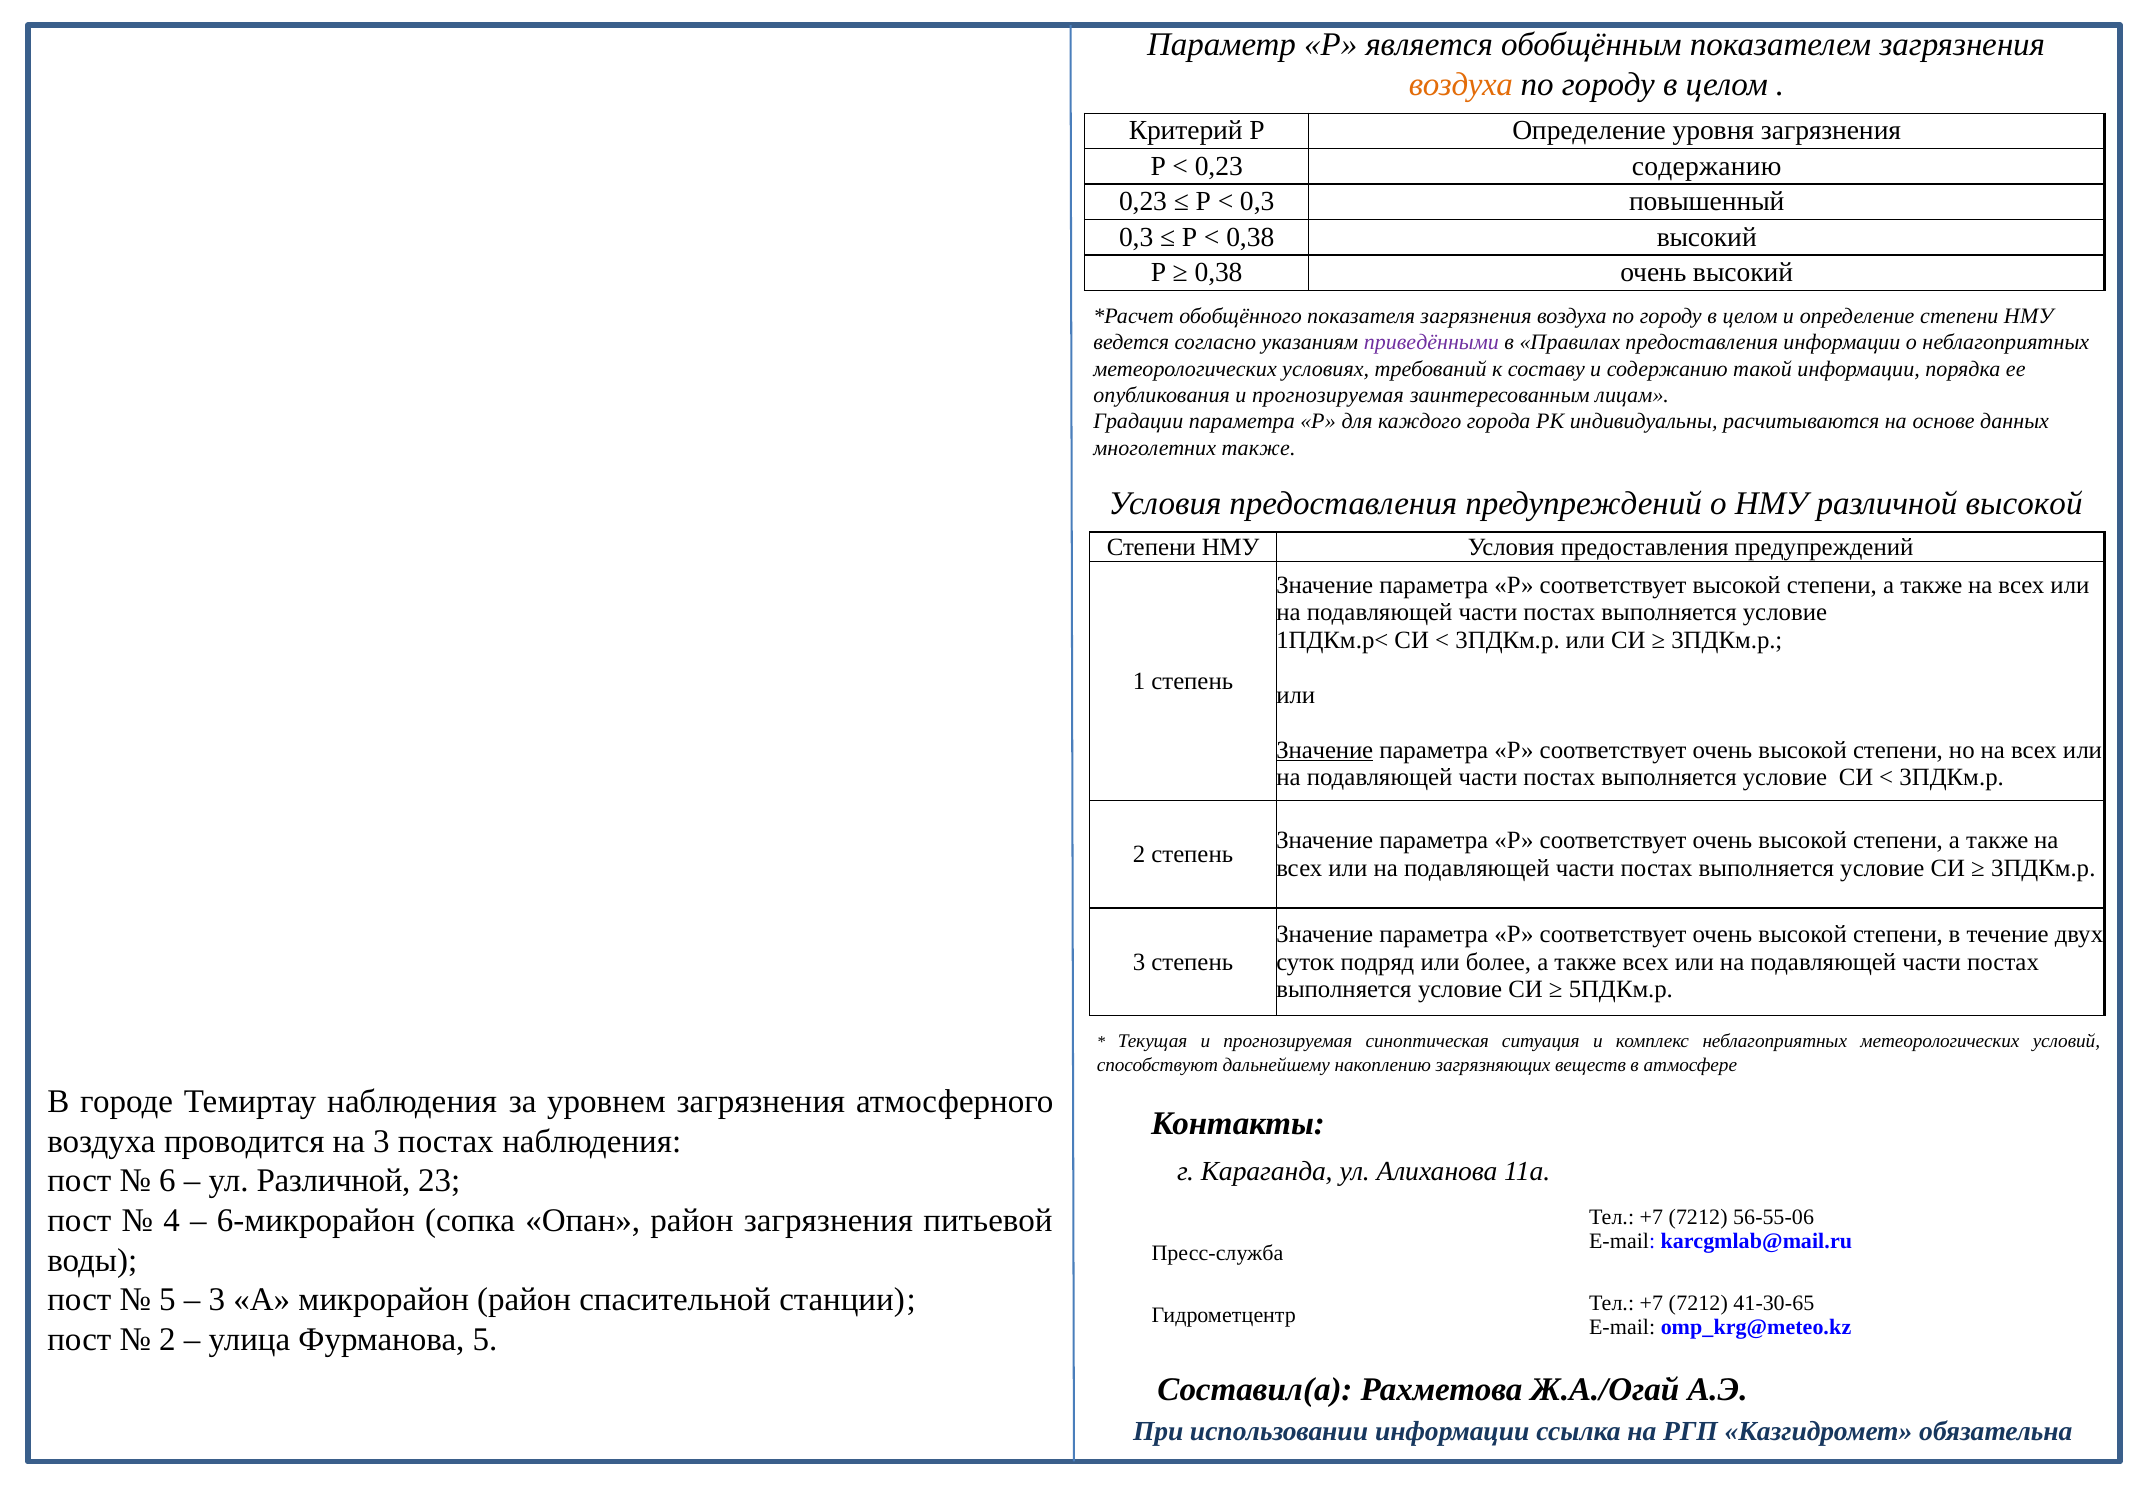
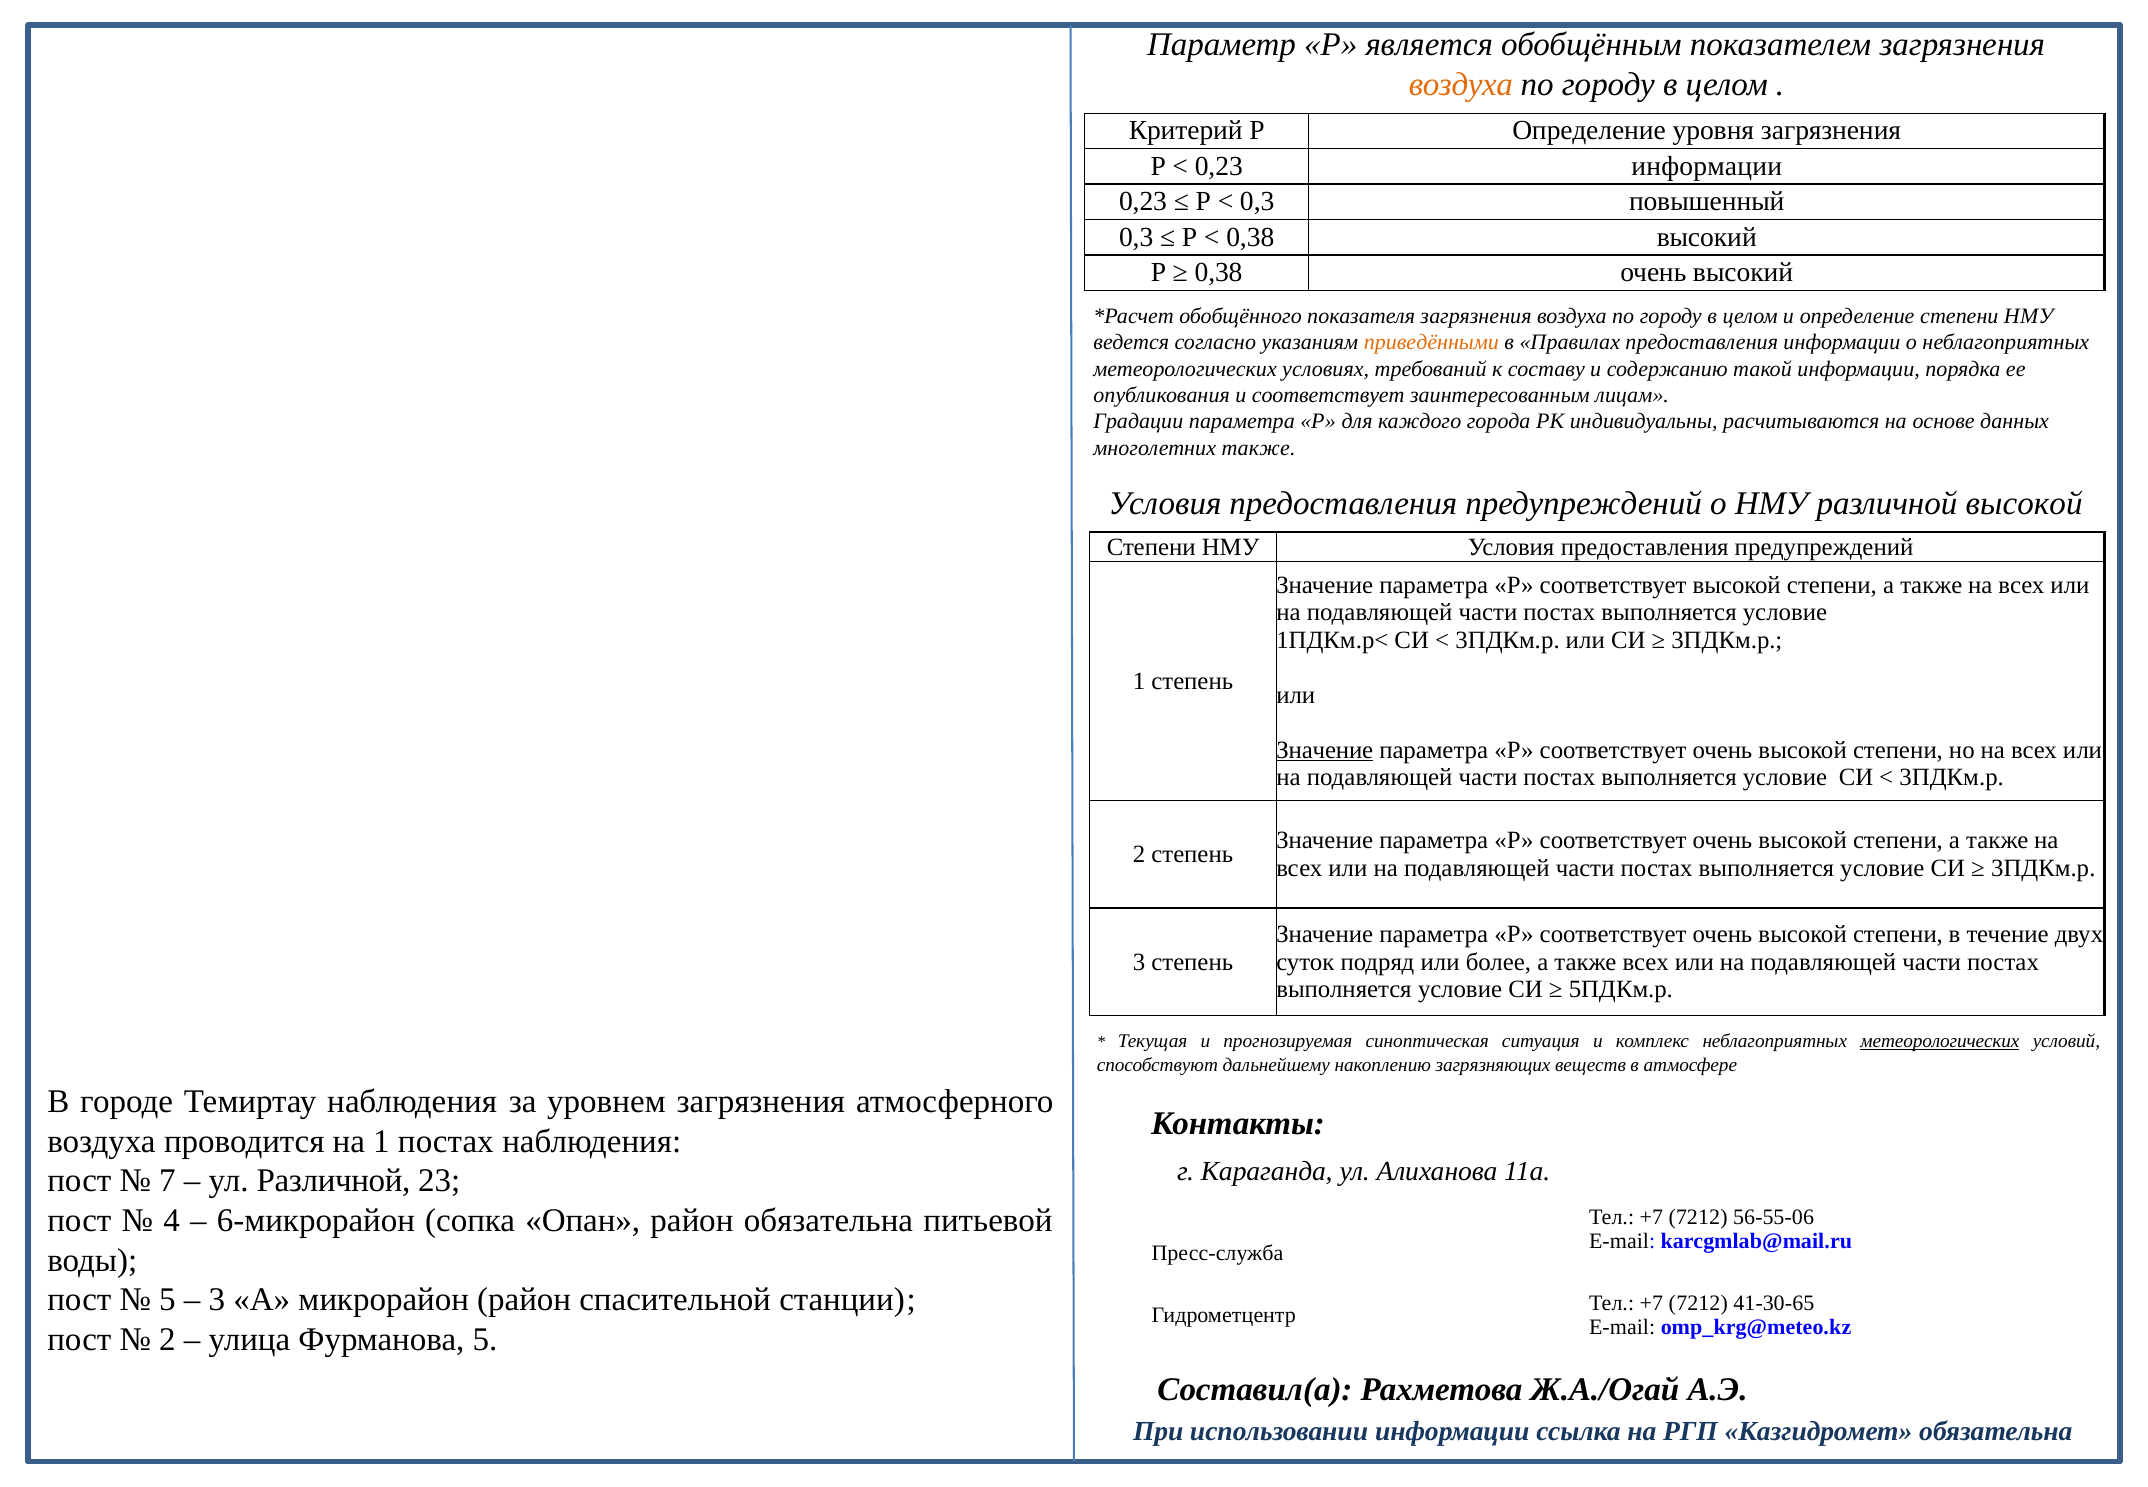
0,23 содержанию: содержанию -> информации
приведёнными colour: purple -> orange
опубликования и прогнозируемая: прогнозируемая -> соответствует
метеорологических at (1940, 1042) underline: none -> present
на 3: 3 -> 1
6: 6 -> 7
район загрязнения: загрязнения -> обязательна
